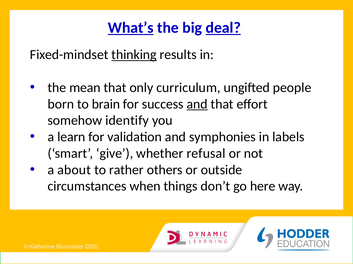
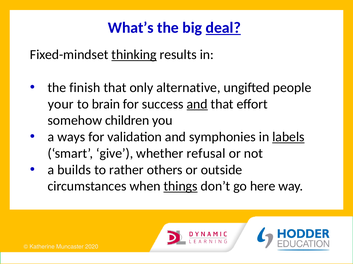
What’s underline: present -> none
mean: mean -> finish
curriculum: curriculum -> alternative
born: born -> your
identify: identify -> children
learn: learn -> ways
labels underline: none -> present
about: about -> builds
things underline: none -> present
